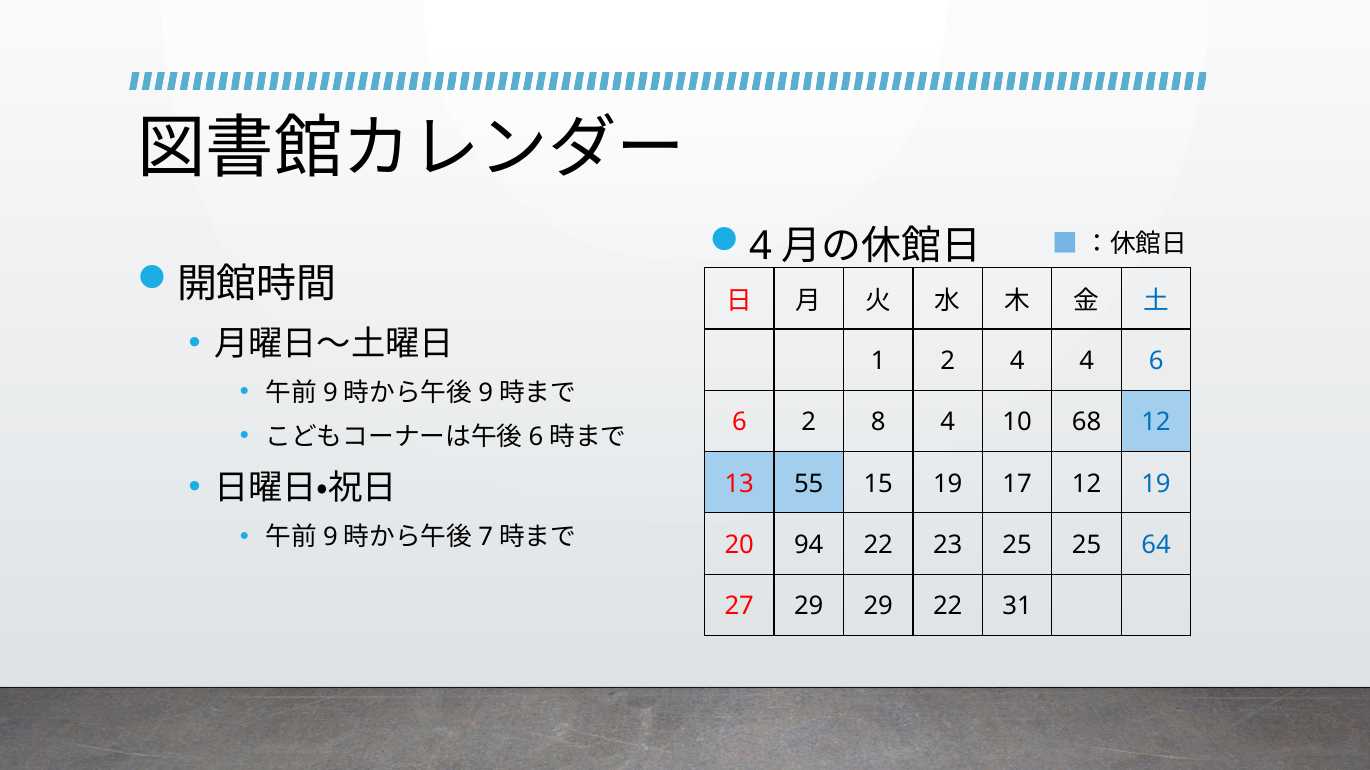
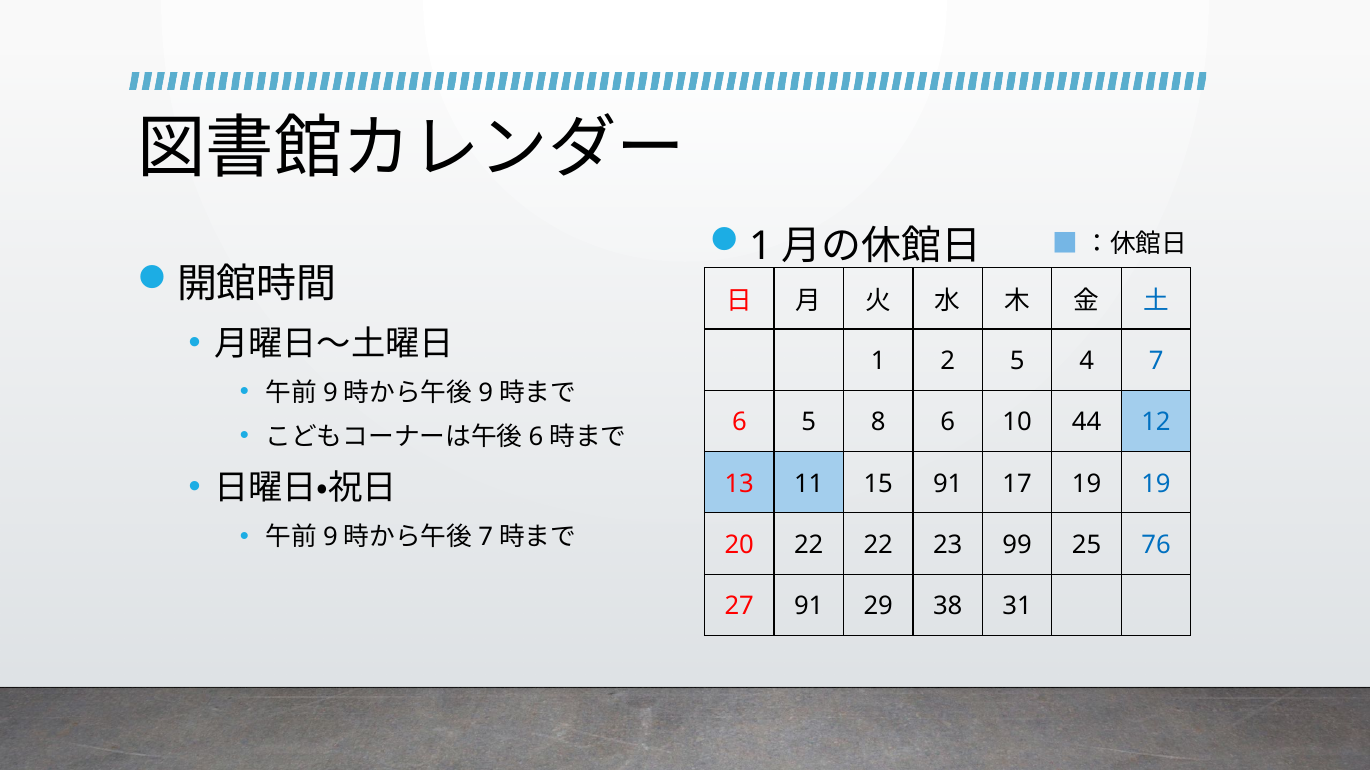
4 at (761, 247): 4 -> 1
2 4: 4 -> 5
4 6: 6 -> 7
6 2: 2 -> 5
8 4: 4 -> 6
68: 68 -> 44
55: 55 -> 11
15 19: 19 -> 91
17 12: 12 -> 19
20 94: 94 -> 22
23 25: 25 -> 99
64: 64 -> 76
27 29: 29 -> 91
29 22: 22 -> 38
